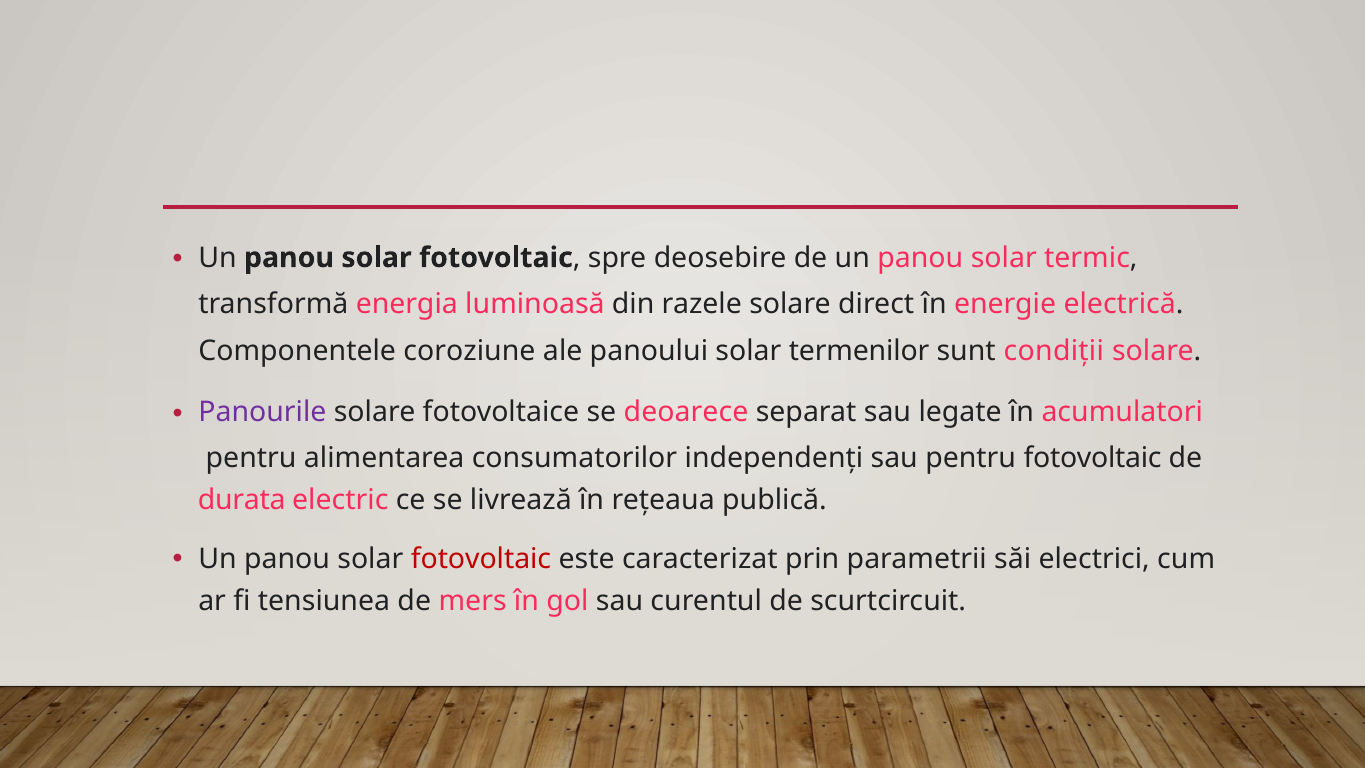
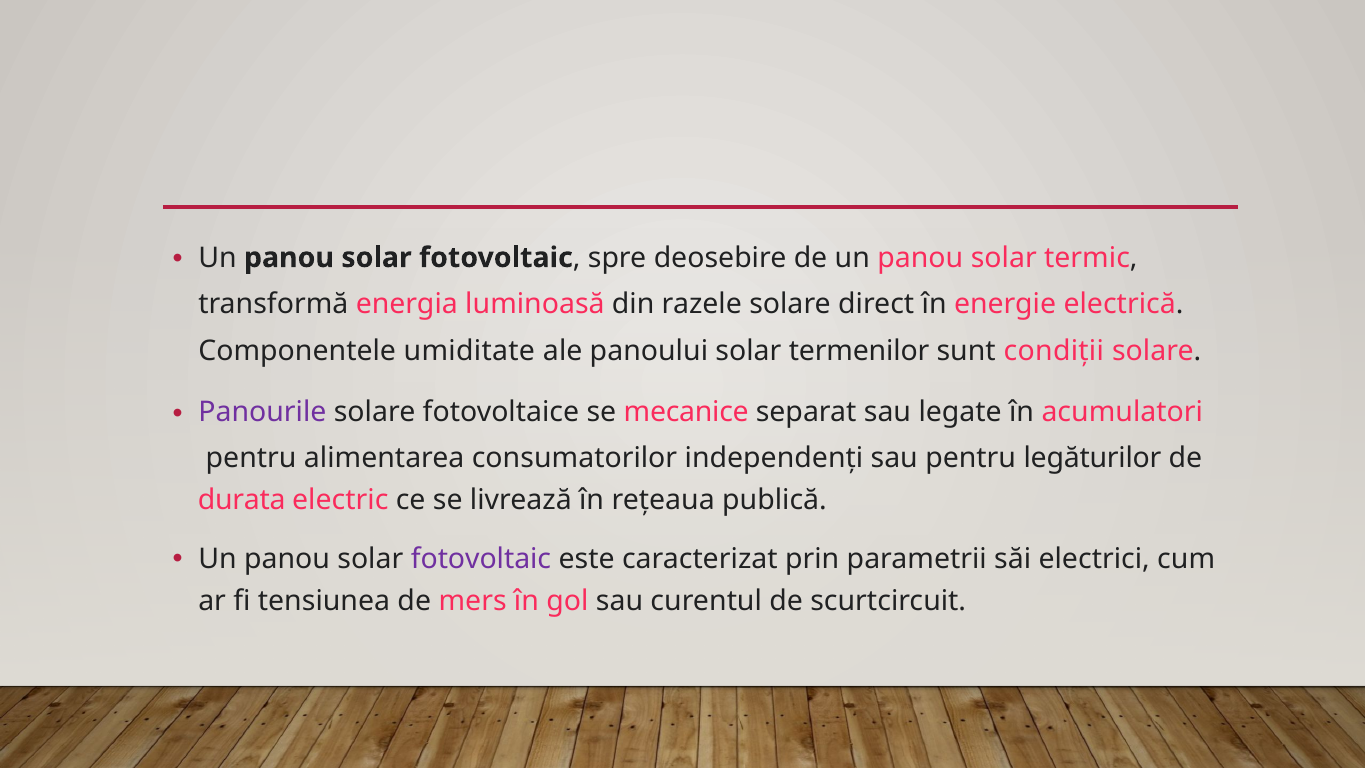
coroziune: coroziune -> umiditate
deoarece: deoarece -> mecanice
pentru fotovoltaic: fotovoltaic -> legăturilor
fotovoltaic at (481, 559) colour: red -> purple
